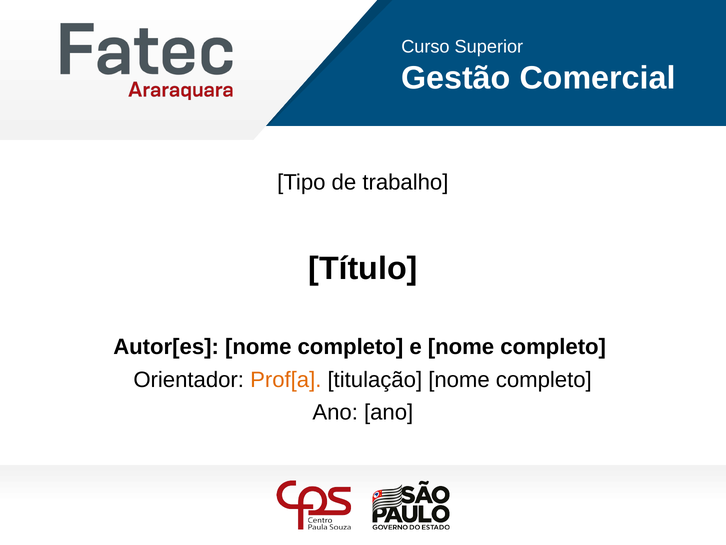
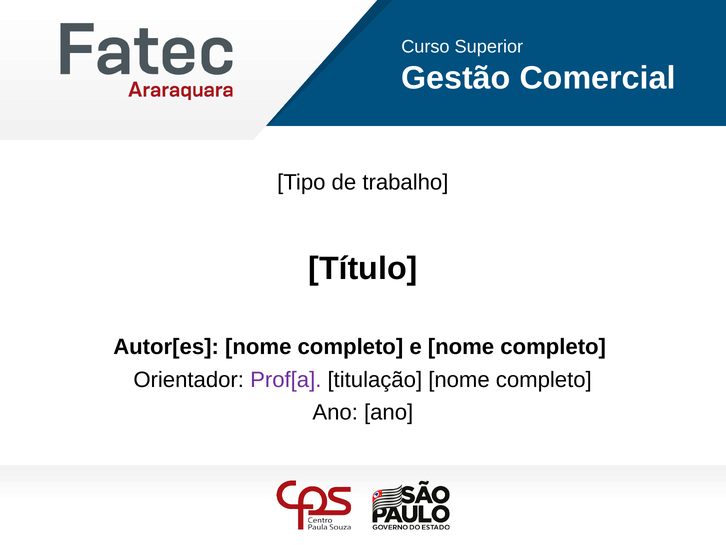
Prof[a colour: orange -> purple
